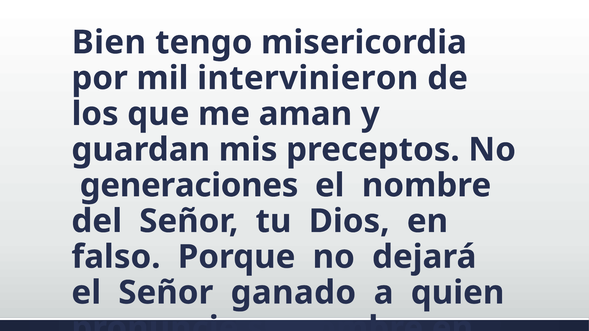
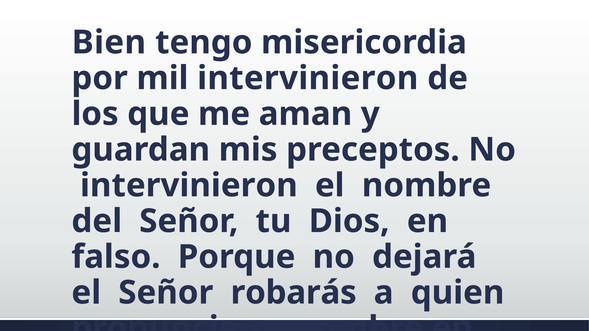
generaciones at (189, 186): generaciones -> intervinieron
ganado: ganado -> robarás
